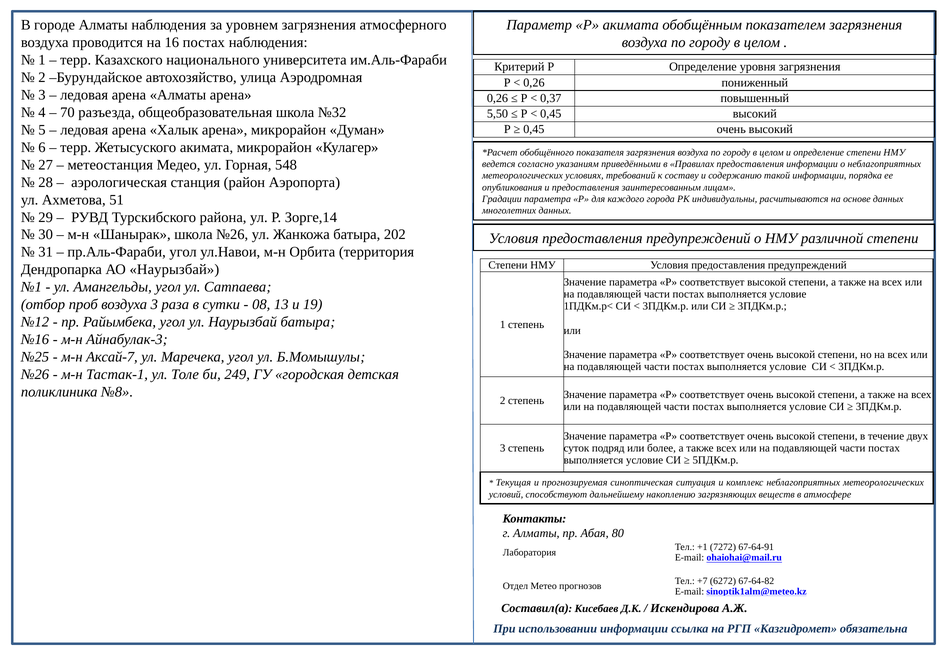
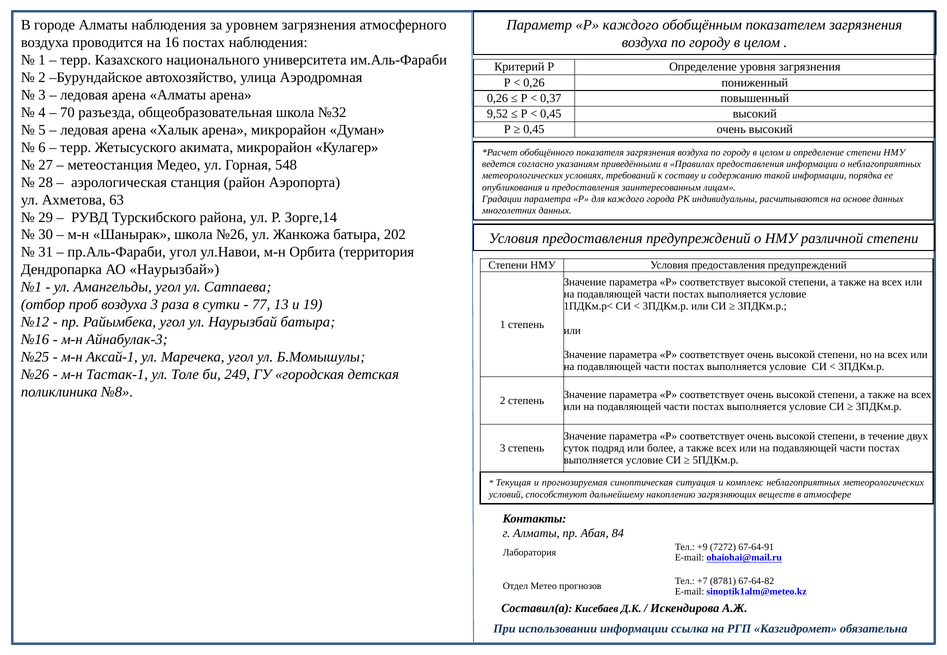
Р акимата: акимата -> каждого
5,50: 5,50 -> 9,52
51: 51 -> 63
08: 08 -> 77
Аксай-7: Аксай-7 -> Аксай-1
80: 80 -> 84
+1: +1 -> +9
6272: 6272 -> 8781
